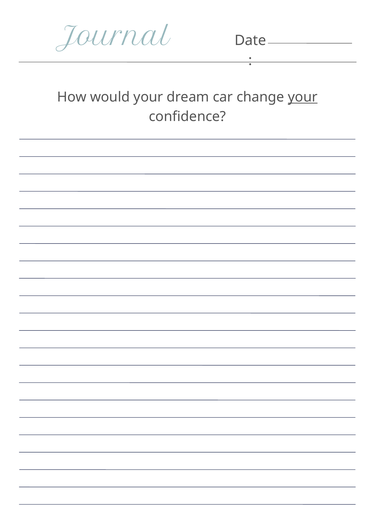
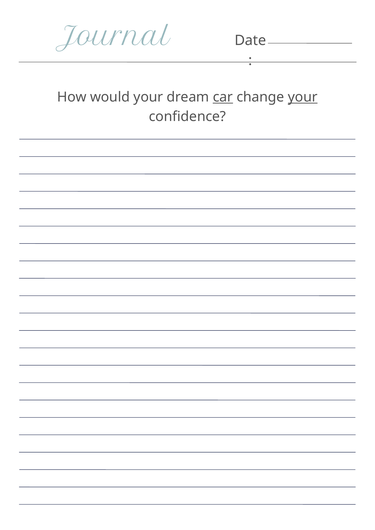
car underline: none -> present
